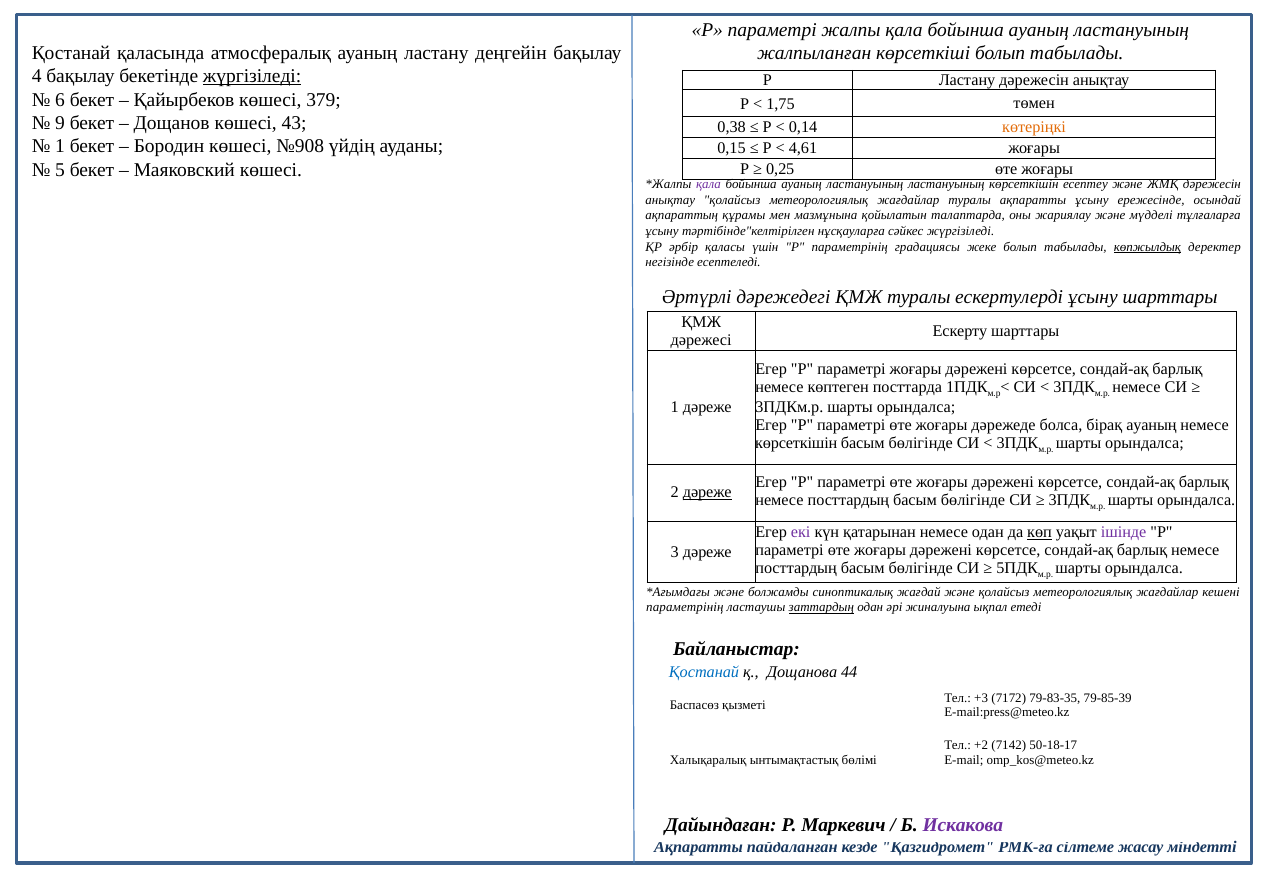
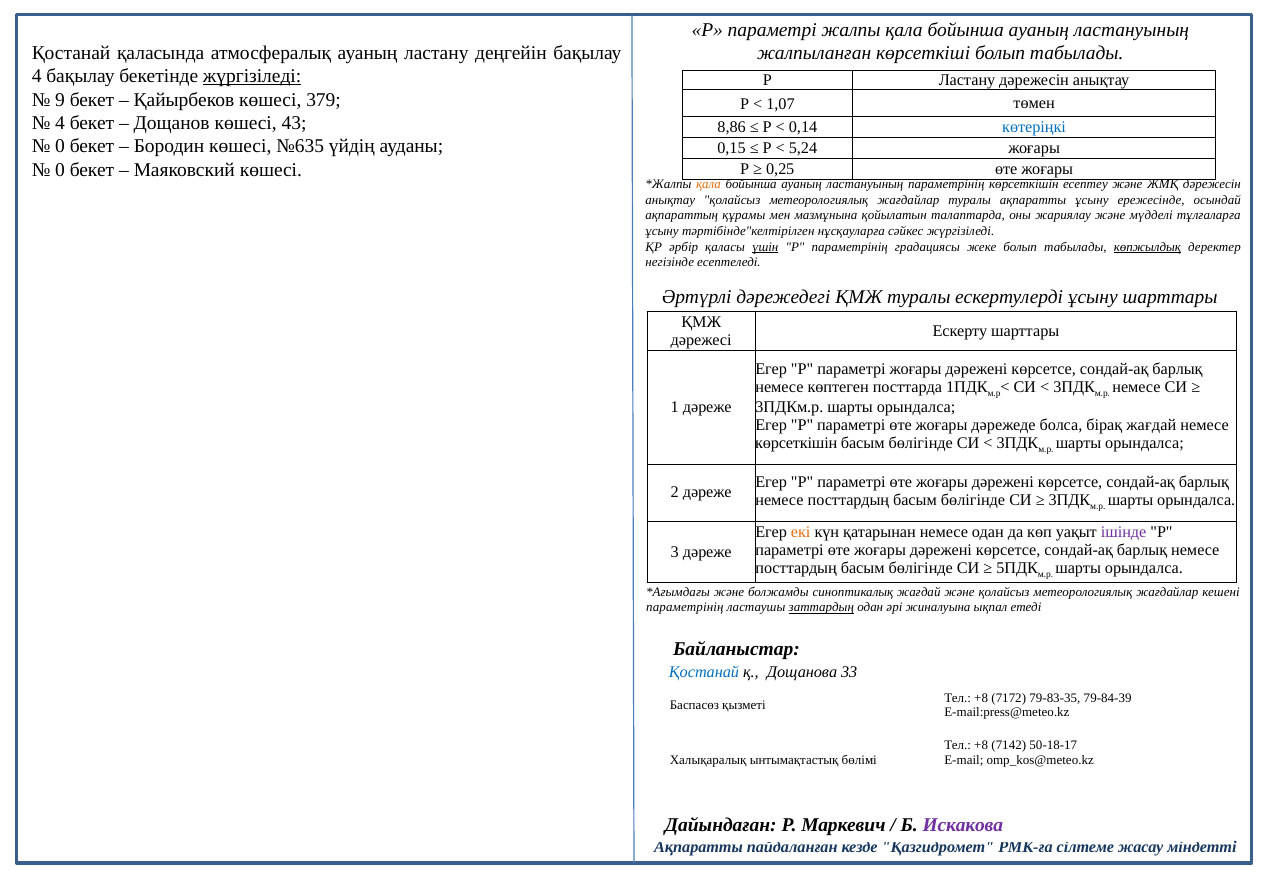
6: 6 -> 9
1,75: 1,75 -> 1,07
9 at (60, 123): 9 -> 4
0,38: 0,38 -> 8,86
көтеріңкі colour: orange -> blue
1 at (60, 146): 1 -> 0
№908: №908 -> №635
4,61: 4,61 -> 5,24
5 at (60, 170): 5 -> 0
қала at (709, 184) colour: purple -> orange
ластануының ластануының: ластануының -> параметрінің
үшін underline: none -> present
бірақ ауаның: ауаның -> жағдай
дәреже at (707, 492) underline: present -> none
екі colour: purple -> orange
көп underline: present -> none
44: 44 -> 33
+3 at (981, 698): +3 -> +8
79-85-39: 79-85-39 -> 79-84-39
+2 at (981, 745): +2 -> +8
